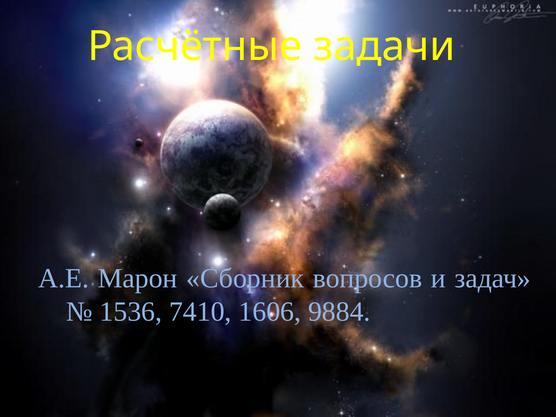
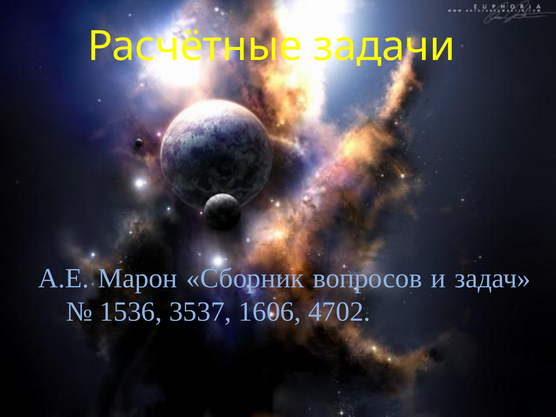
7410: 7410 -> 3537
9884: 9884 -> 4702
